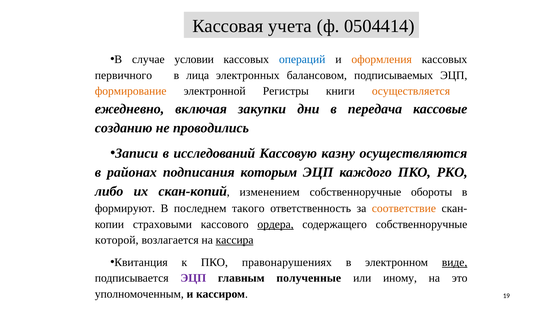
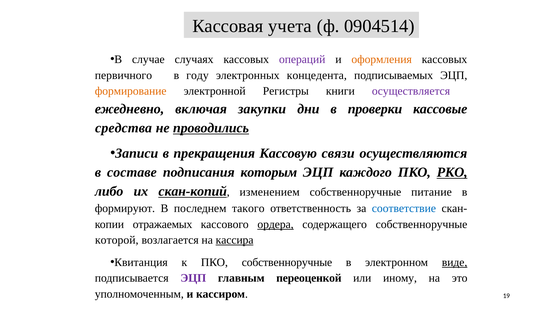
0504414: 0504414 -> 0904514
условии: условии -> случаях
операций colour: blue -> purple
лица: лица -> году
балансовом: балансовом -> концедента
осуществляется colour: orange -> purple
передача: передача -> проверки
созданию: созданию -> средства
проводились underline: none -> present
исследований: исследований -> прекращения
казну: казну -> связи
районах: районах -> составе
РКО underline: none -> present
скан-копий underline: none -> present
обороты: обороты -> питание
соответствие colour: orange -> blue
страховыми: страховыми -> отражаемых
ПКО правонарушениях: правонарушениях -> собственноручные
полученные: полученные -> переоценкой
